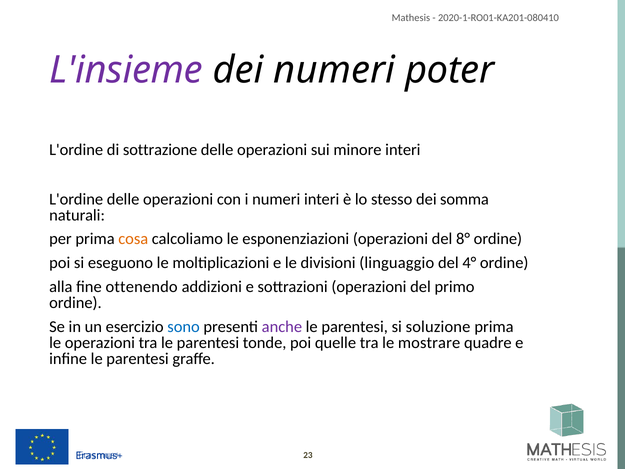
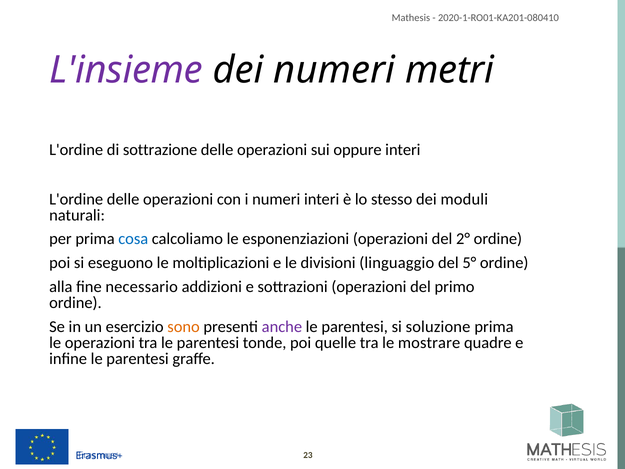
poter: poter -> metri
minore: minore -> oppure
somma: somma -> moduli
cosa colour: orange -> blue
8°: 8° -> 2°
4°: 4° -> 5°
ottenendo: ottenendo -> necessario
sono colour: blue -> orange
